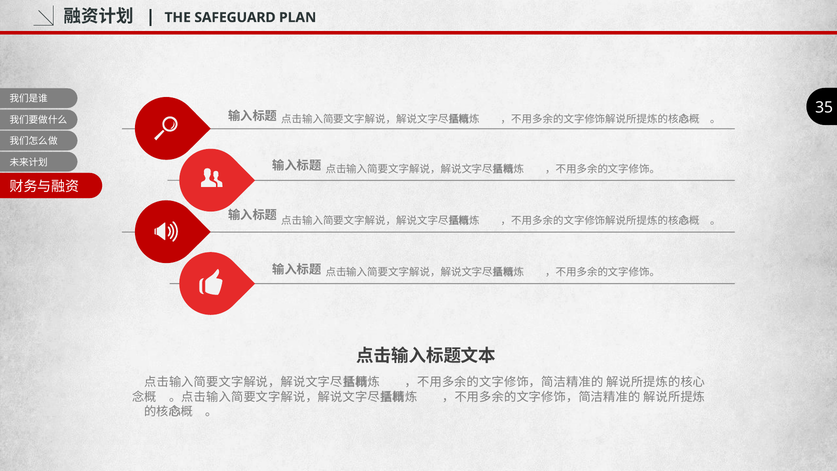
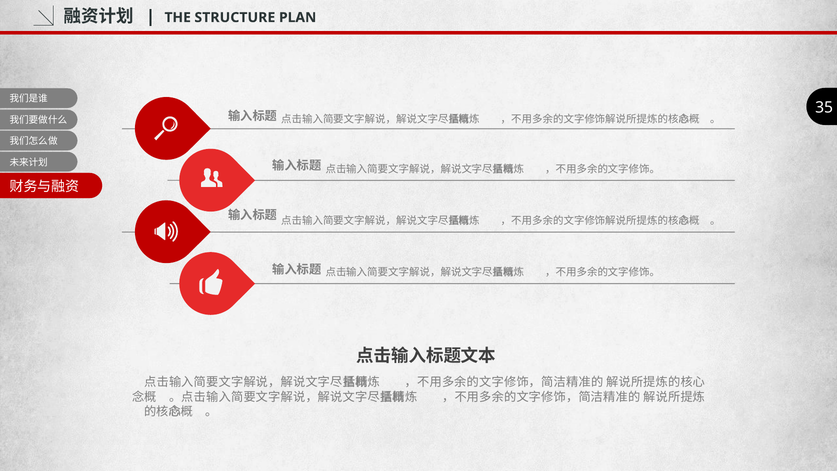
SAFEGUARD: SAFEGUARD -> STRUCTURE
